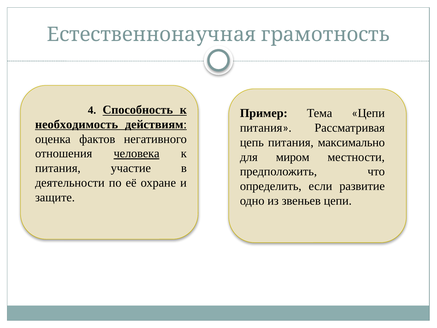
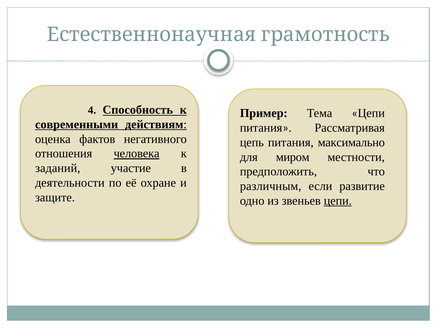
необходимость: необходимость -> современными
питания at (58, 168): питания -> заданий
определить: определить -> различным
цепи at (338, 201) underline: none -> present
